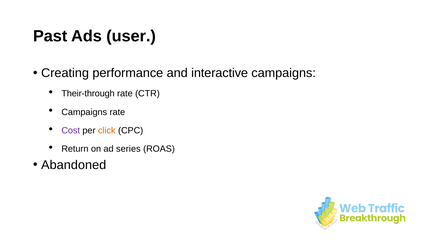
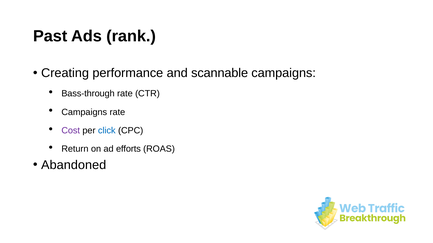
user: user -> rank
interactive: interactive -> scannable
Their-through: Their-through -> Bass-through
click colour: orange -> blue
series: series -> efforts
